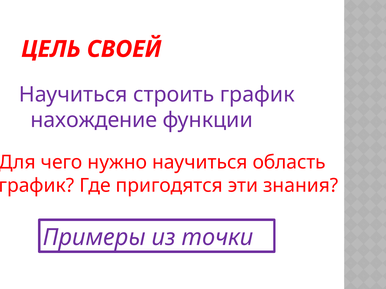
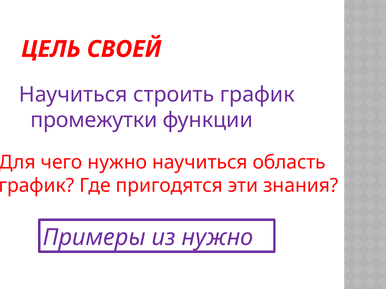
нахождение: нахождение -> промежутки
из точки: точки -> нужно
